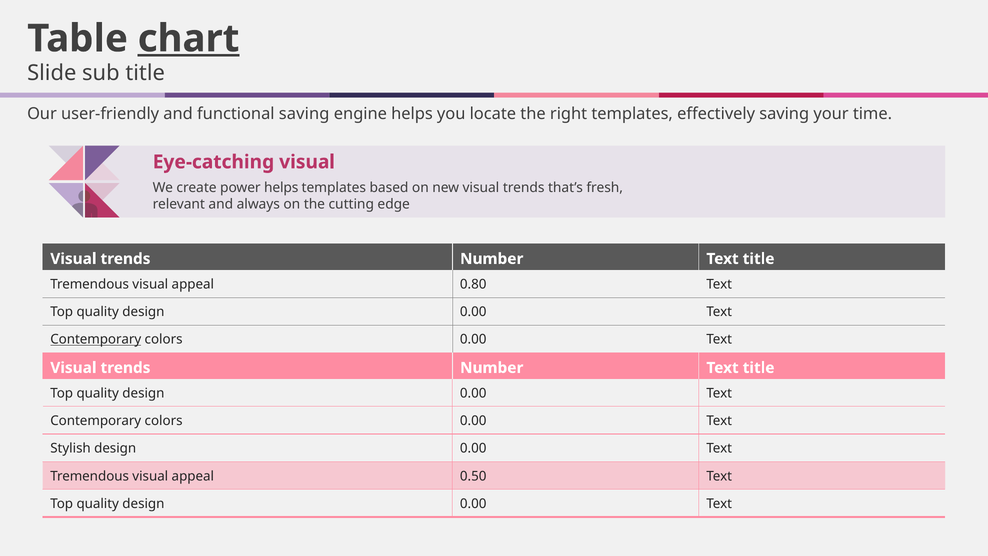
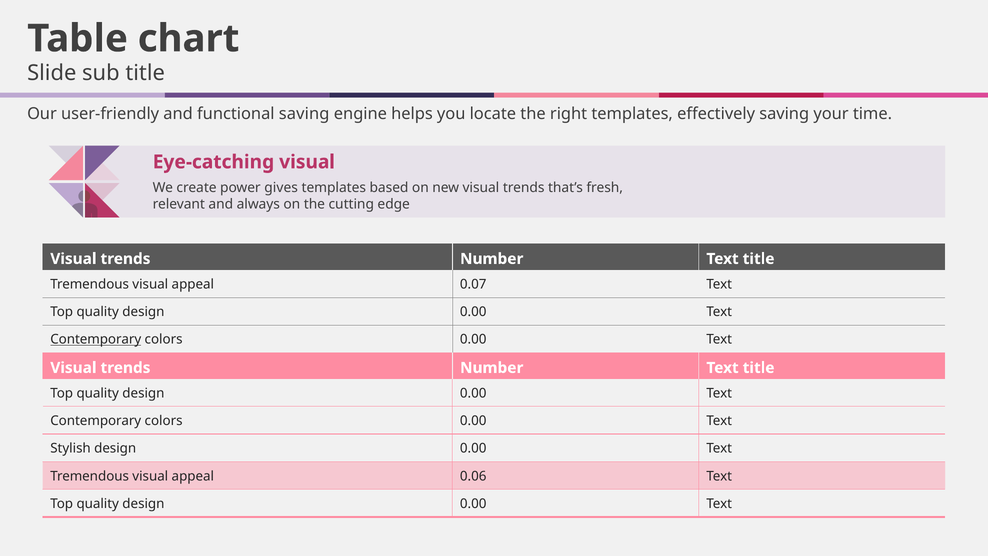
chart underline: present -> none
power helps: helps -> gives
0.80: 0.80 -> 0.07
0.50: 0.50 -> 0.06
